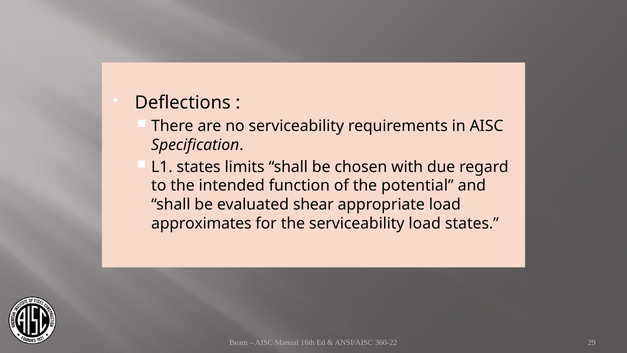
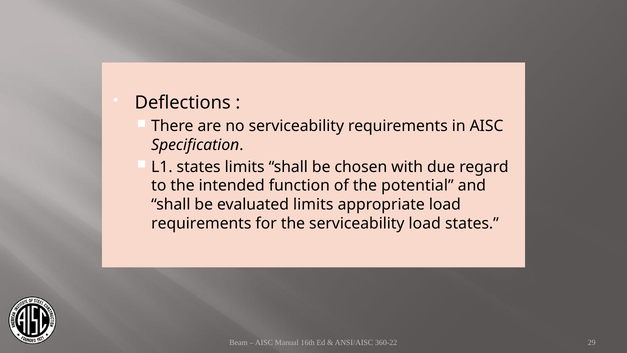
evaluated shear: shear -> limits
approximates at (201, 223): approximates -> requirements
